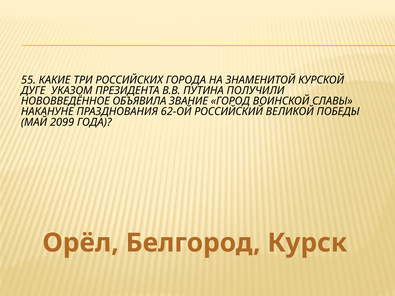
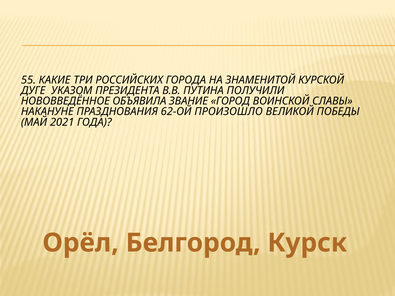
РОССИЙСКИЙ: РОССИЙСКИЙ -> ПРОИЗОШЛО
2099: 2099 -> 2021
